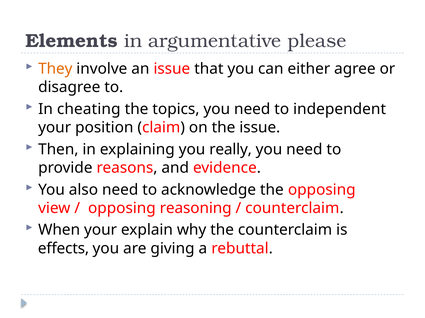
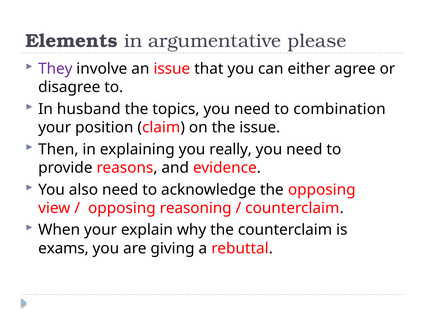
They colour: orange -> purple
cheating: cheating -> husband
independent: independent -> combination
effects: effects -> exams
